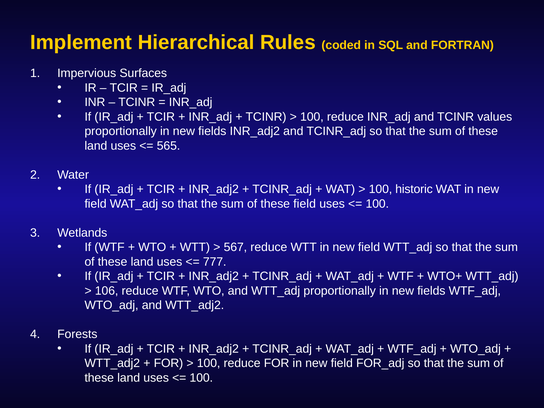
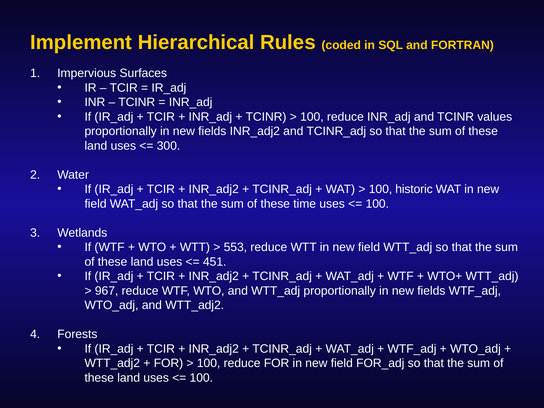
565: 565 -> 300
these field: field -> time
567: 567 -> 553
777: 777 -> 451
106: 106 -> 967
